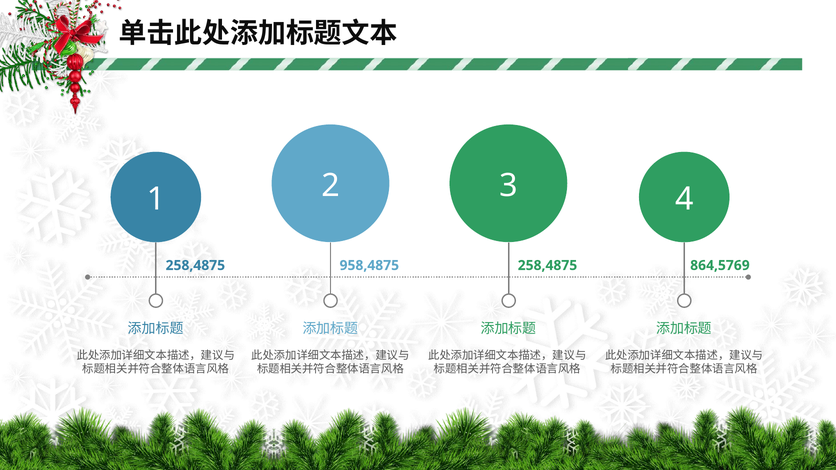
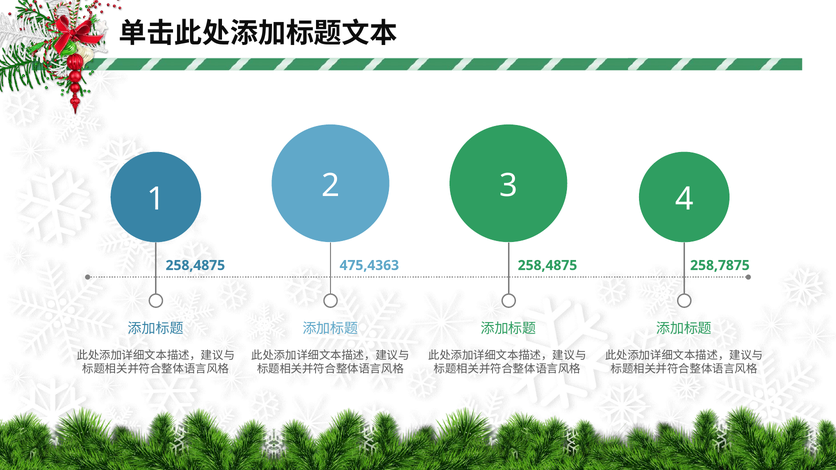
958,4875: 958,4875 -> 475,4363
864,5769: 864,5769 -> 258,7875
